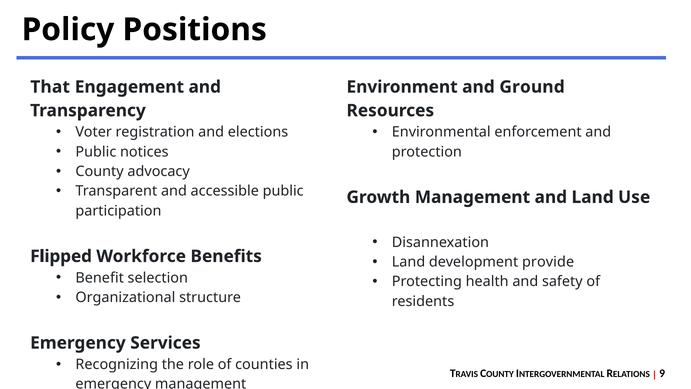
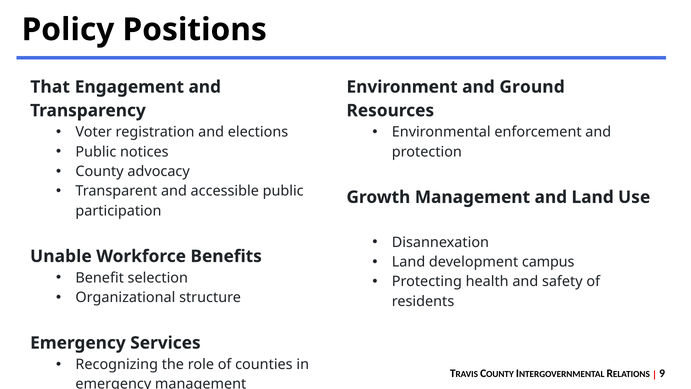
Flipped: Flipped -> Unable
provide: provide -> campus
